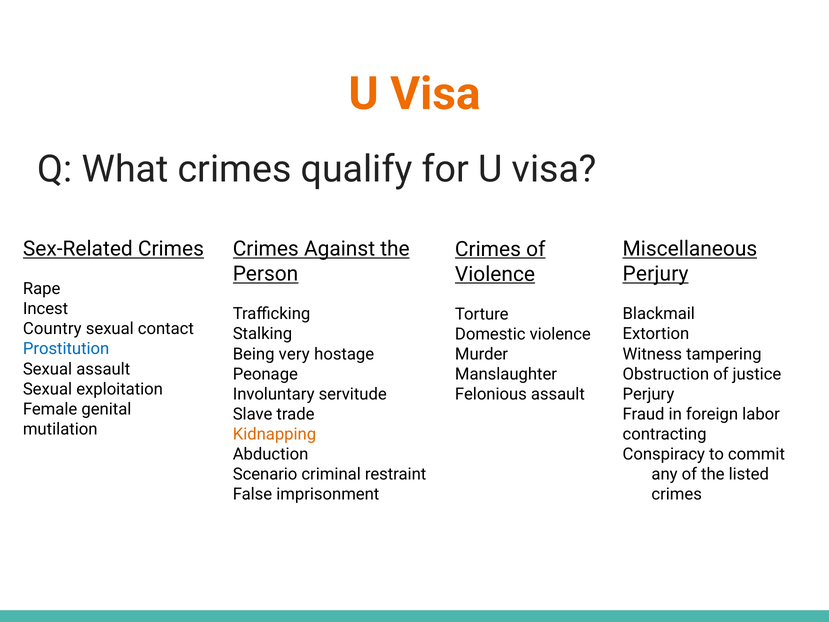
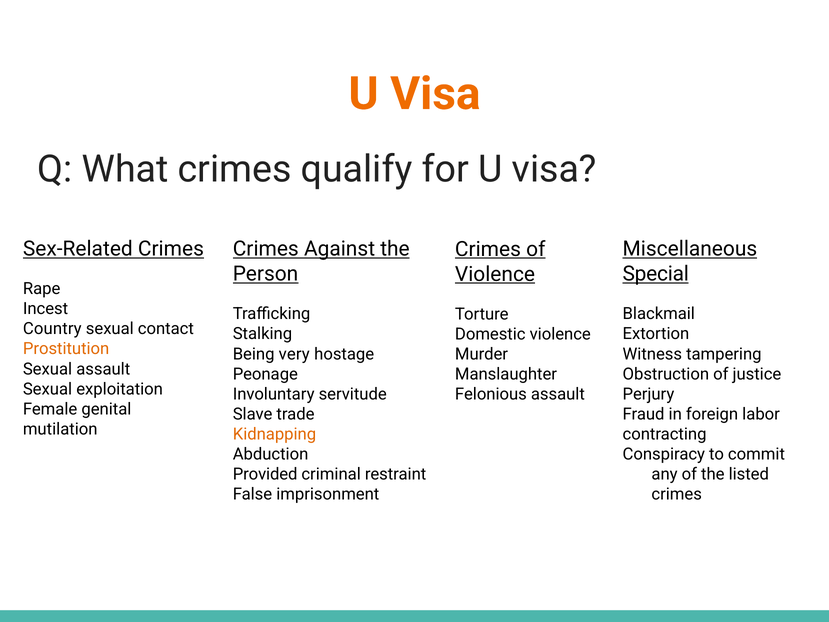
Perjury at (656, 274): Perjury -> Special
Prostitution colour: blue -> orange
Scenario: Scenario -> Provided
